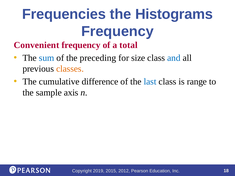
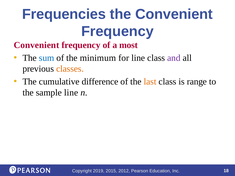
the Histograms: Histograms -> Convenient
total: total -> most
preceding: preceding -> minimum
for size: size -> line
and colour: blue -> purple
last colour: blue -> orange
sample axis: axis -> line
